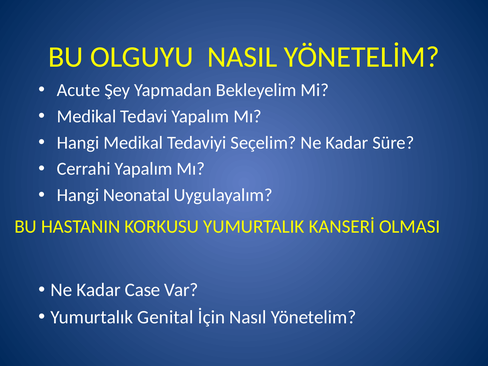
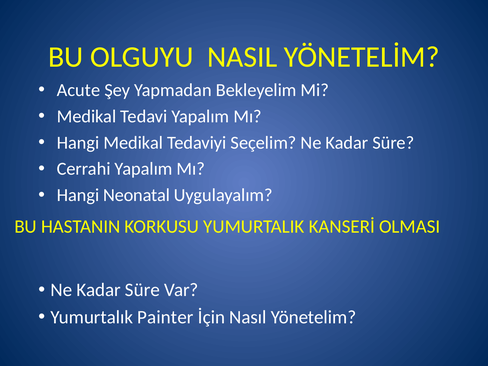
Case at (143, 290): Case -> Süre
Genital: Genital -> Painter
